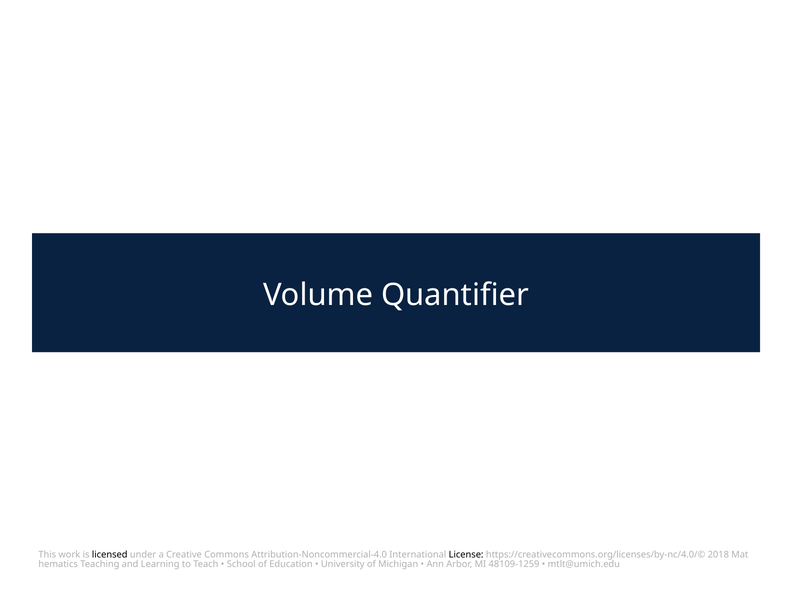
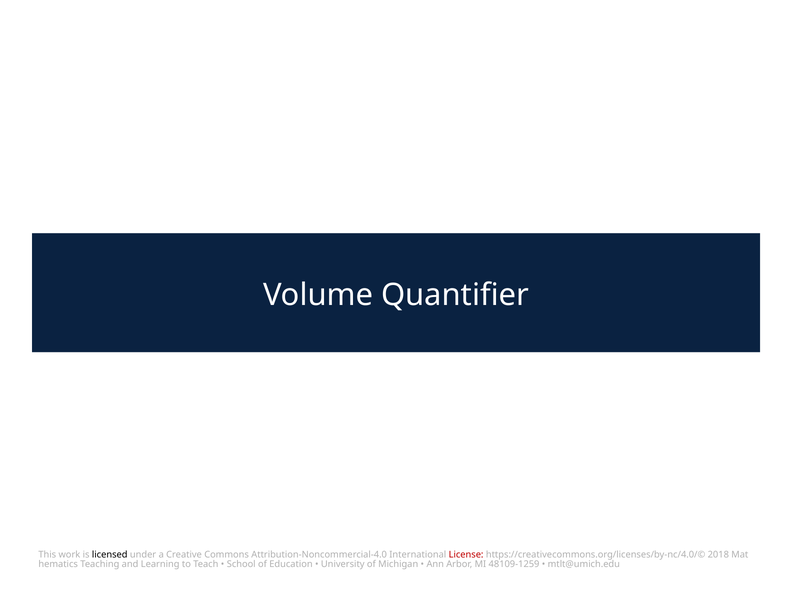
License colour: black -> red
